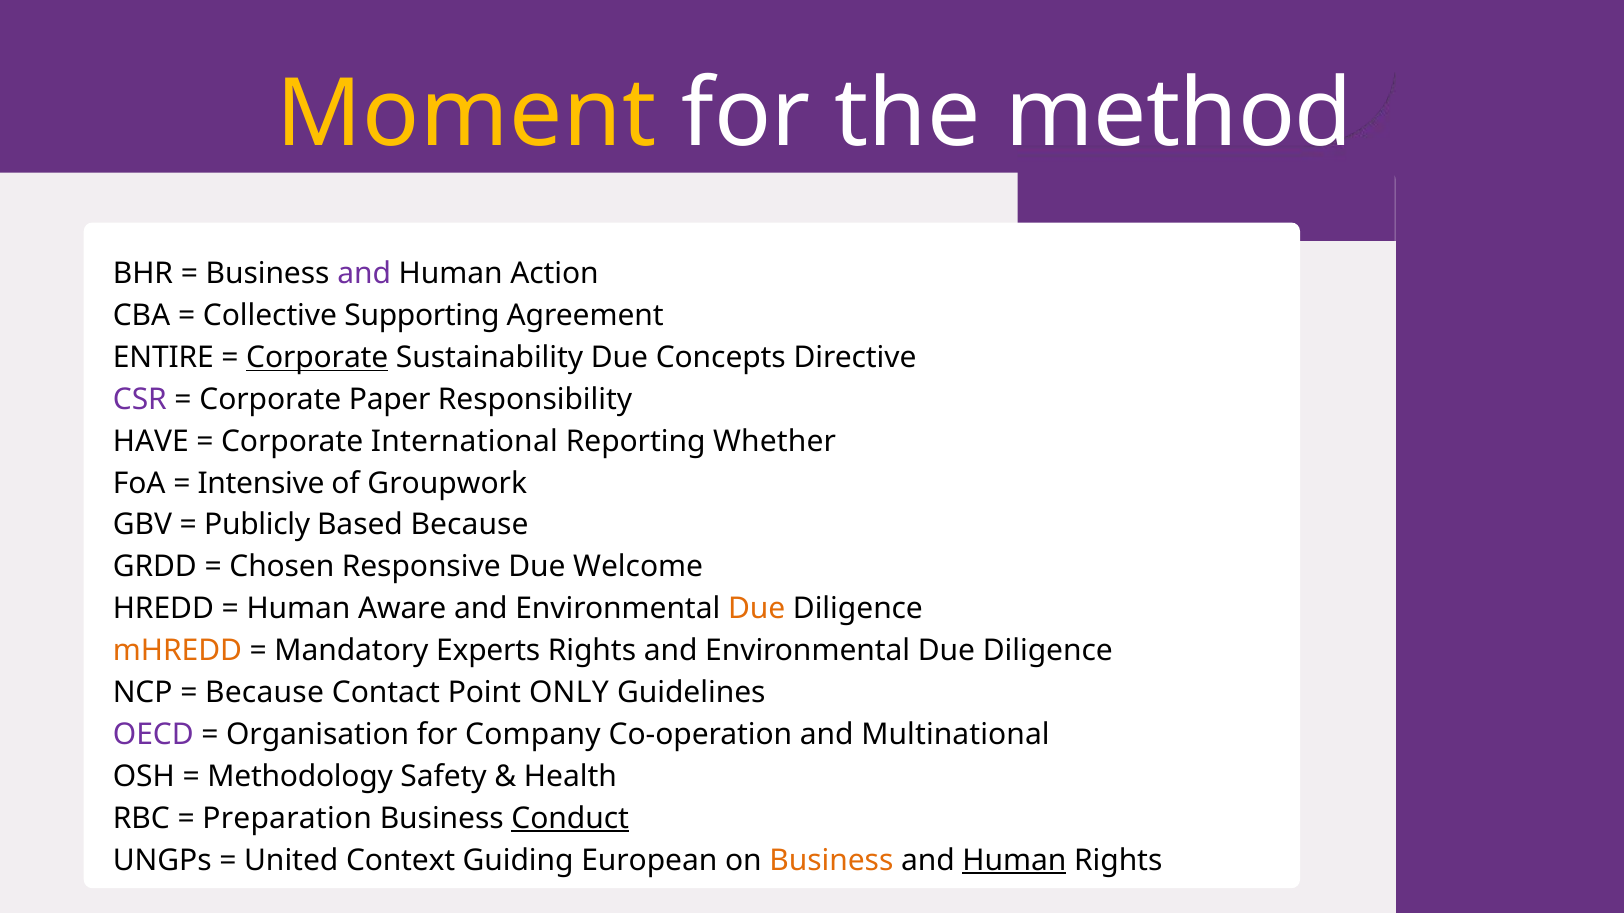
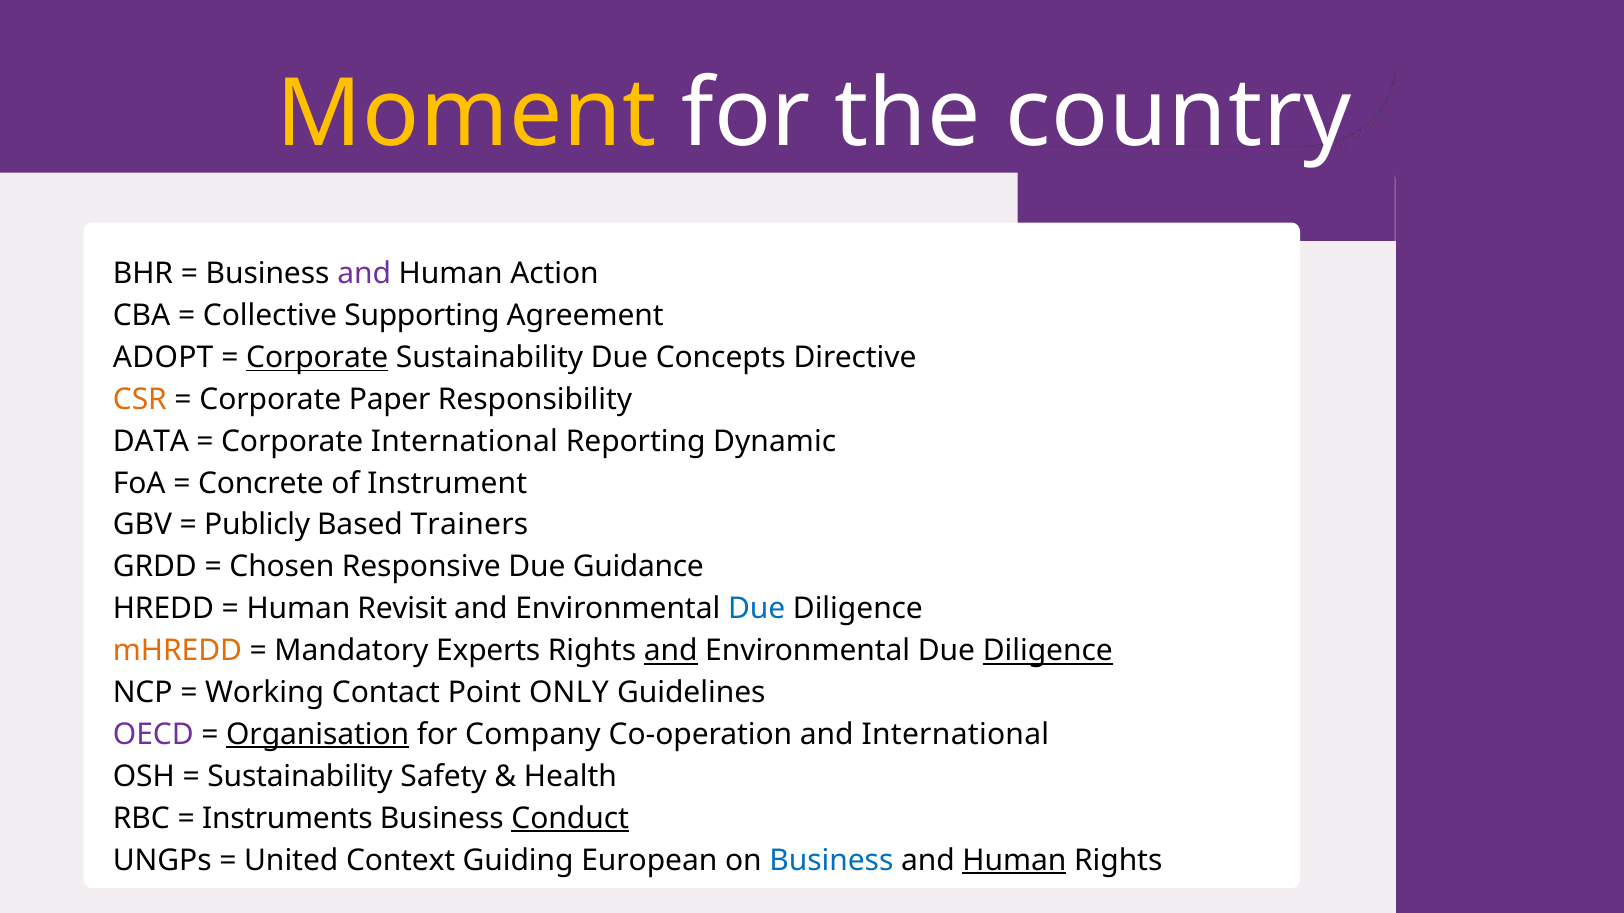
method: method -> country
ENTIRE: ENTIRE -> ADOPT
CSR colour: purple -> orange
HAVE: HAVE -> DATA
Whether: Whether -> Dynamic
Intensive: Intensive -> Concrete
Groupwork: Groupwork -> Instrument
Based Because: Because -> Trainers
Welcome: Welcome -> Guidance
Aware: Aware -> Revisit
Due at (757, 609) colour: orange -> blue
and at (671, 651) underline: none -> present
Diligence at (1048, 651) underline: none -> present
Because at (265, 693): Because -> Working
Organisation underline: none -> present
and Multinational: Multinational -> International
Methodology at (300, 777): Methodology -> Sustainability
Preparation: Preparation -> Instruments
Business at (831, 861) colour: orange -> blue
